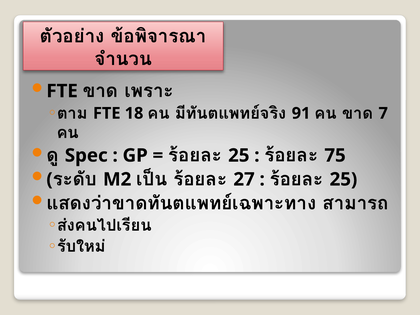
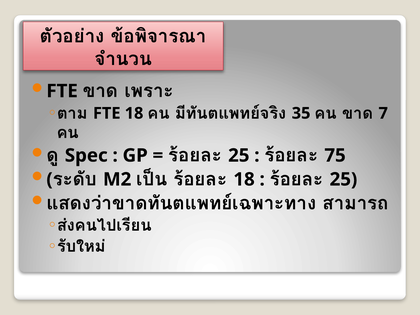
91: 91 -> 35
27 at (244, 179): 27 -> 18
